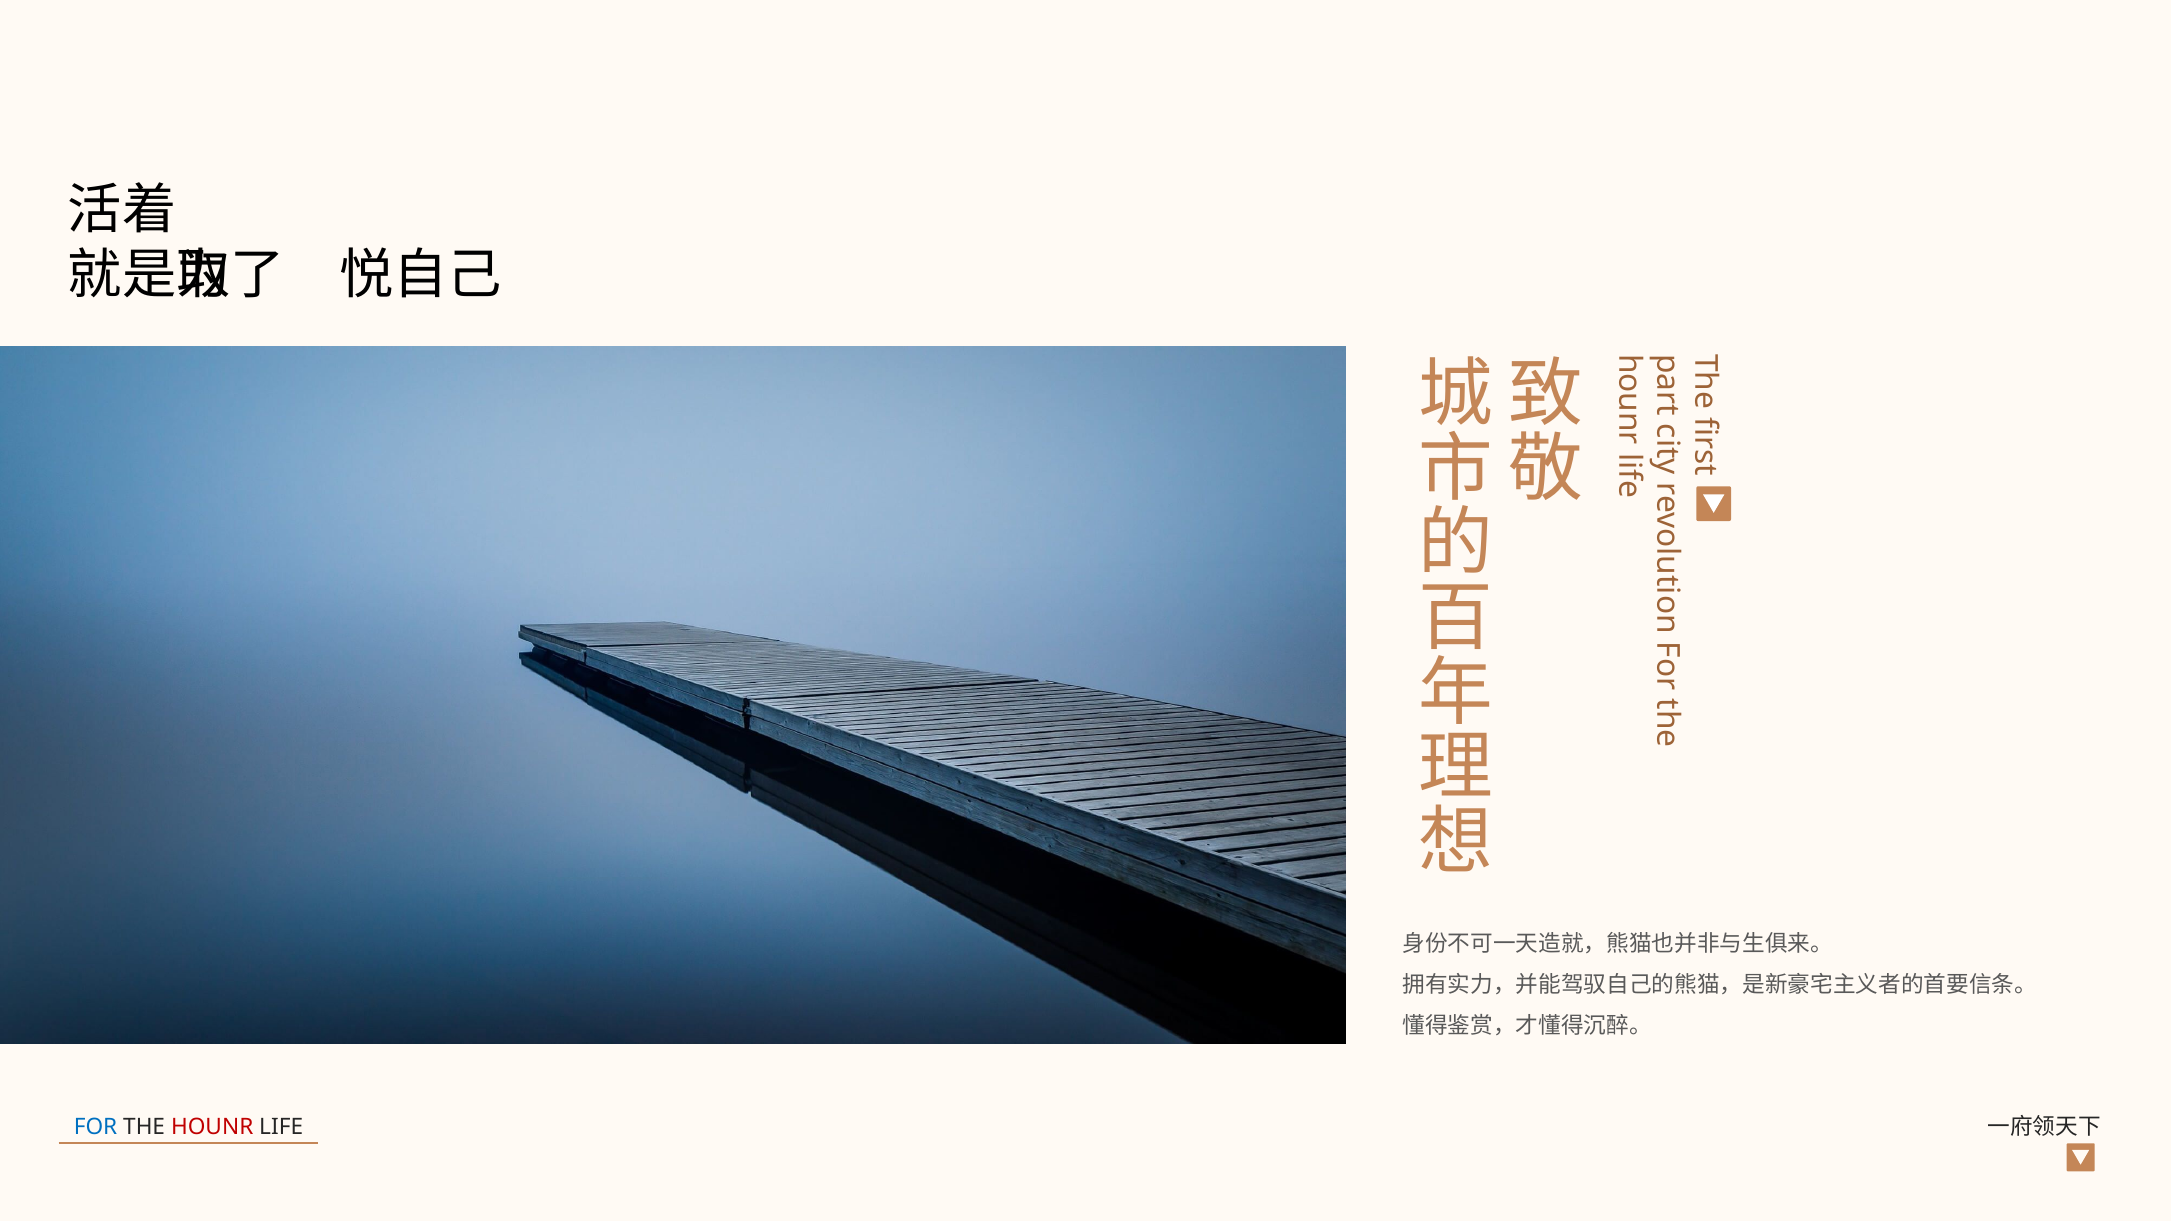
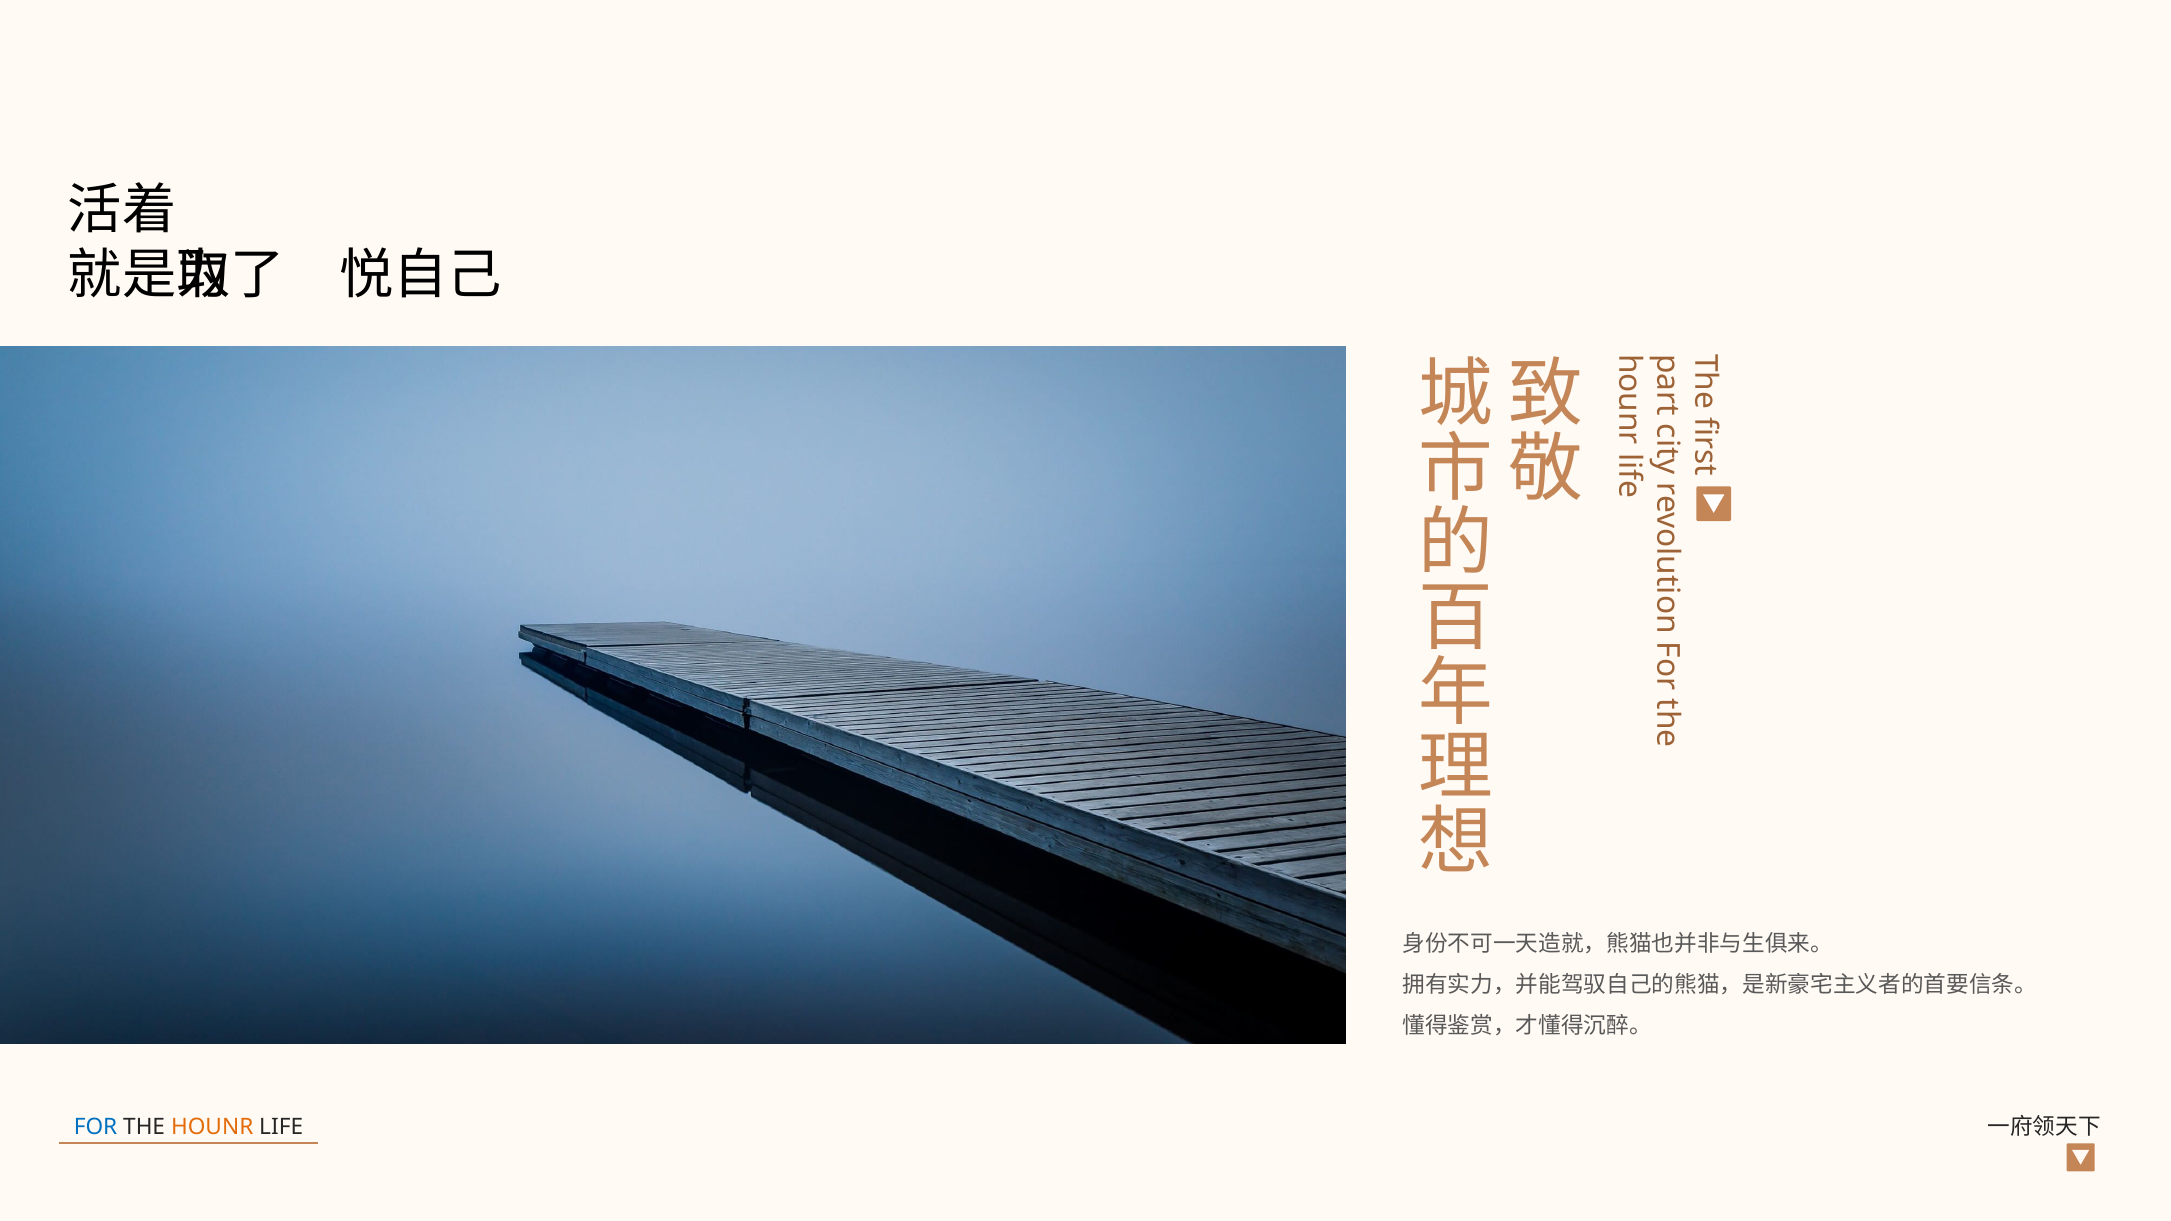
HOUNR colour: red -> orange
